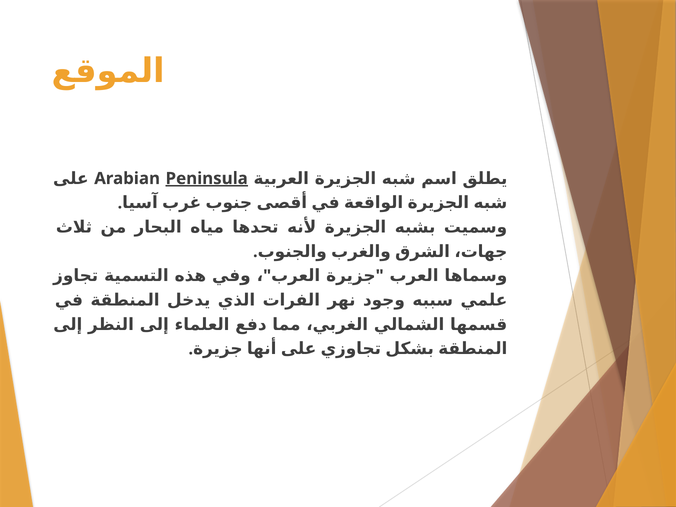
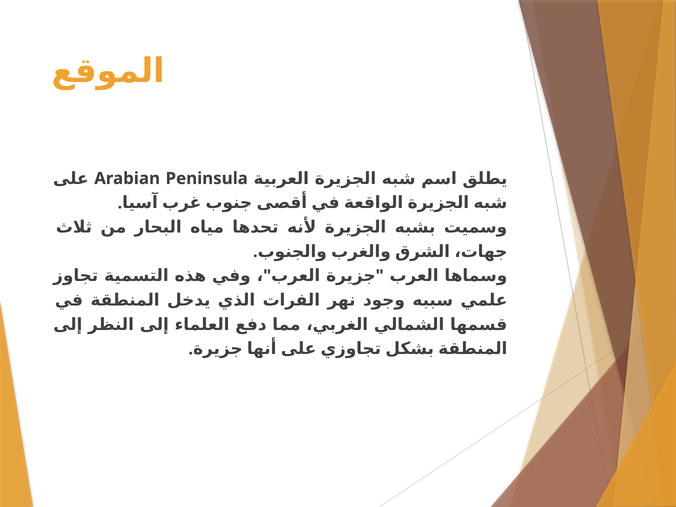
Peninsula underline: present -> none
